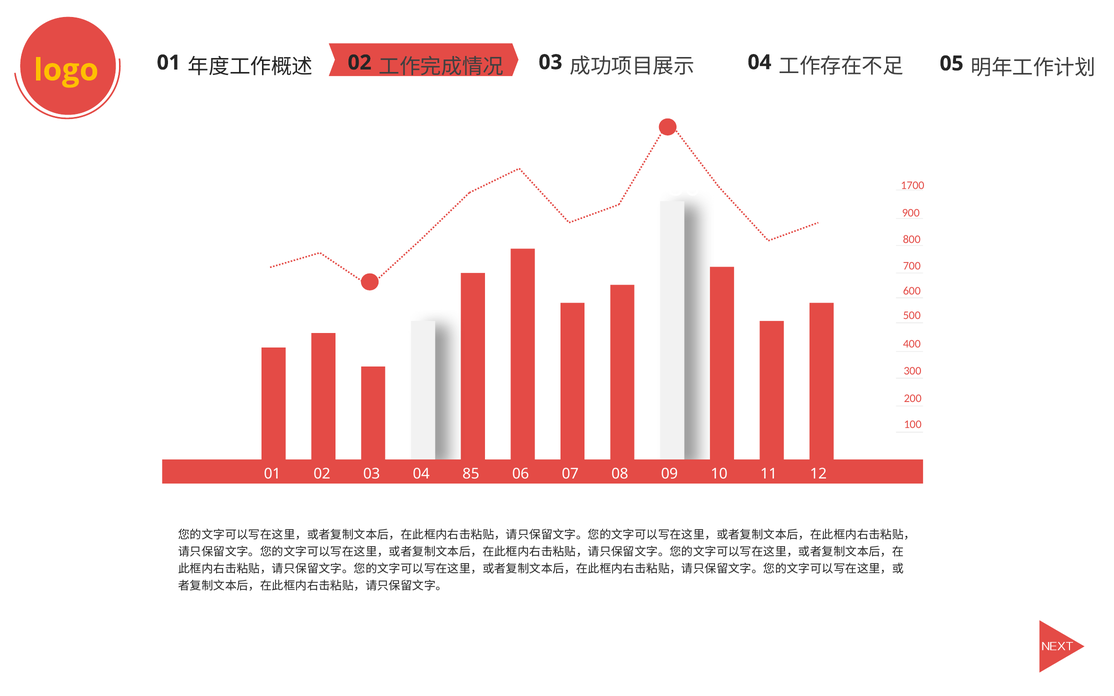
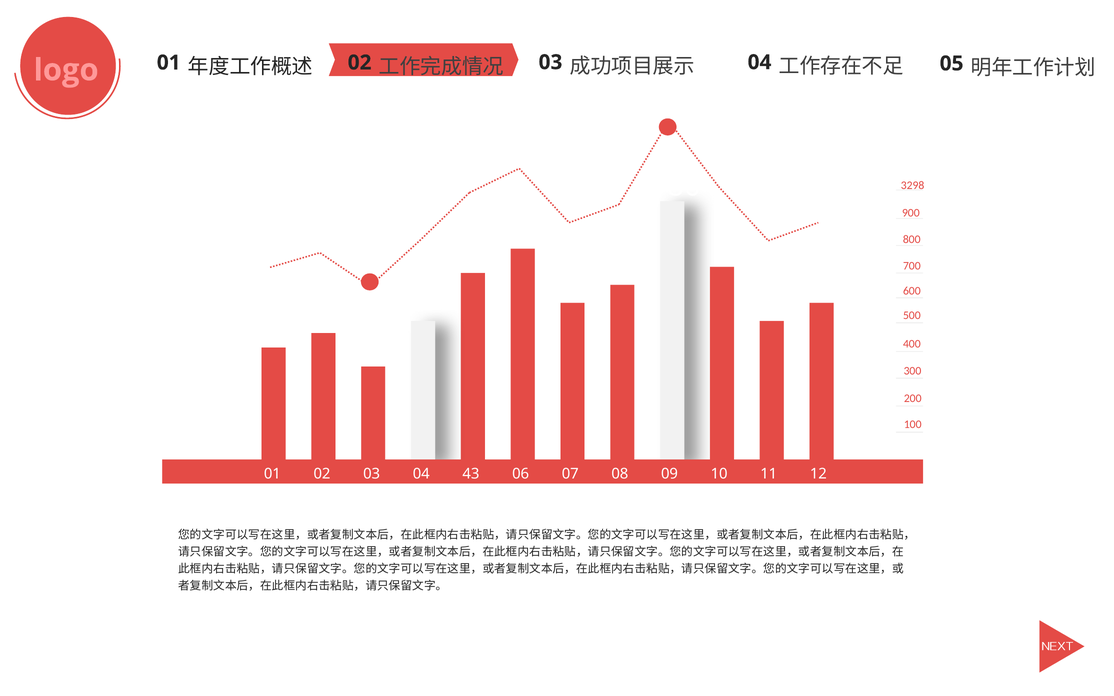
logo colour: yellow -> pink
1700: 1700 -> 3298
85: 85 -> 43
